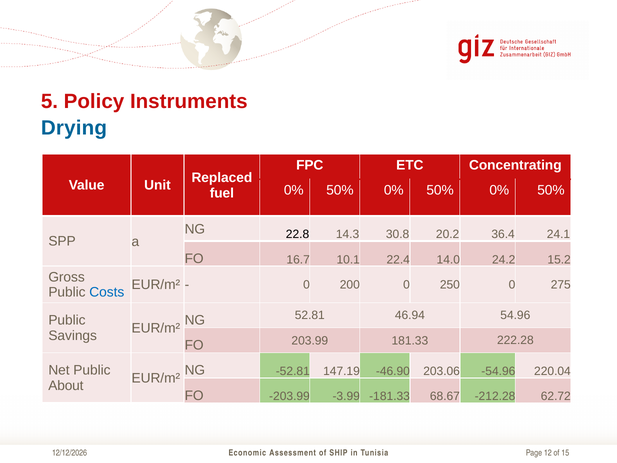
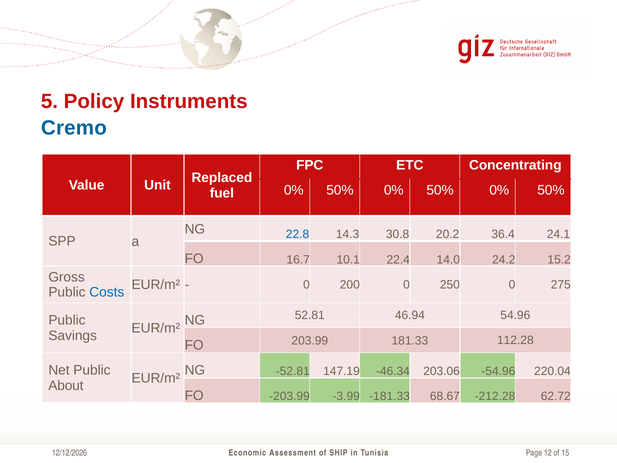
Drying: Drying -> Cremo
22.8 colour: black -> blue
222.28: 222.28 -> 112.28
-46.90: -46.90 -> -46.34
